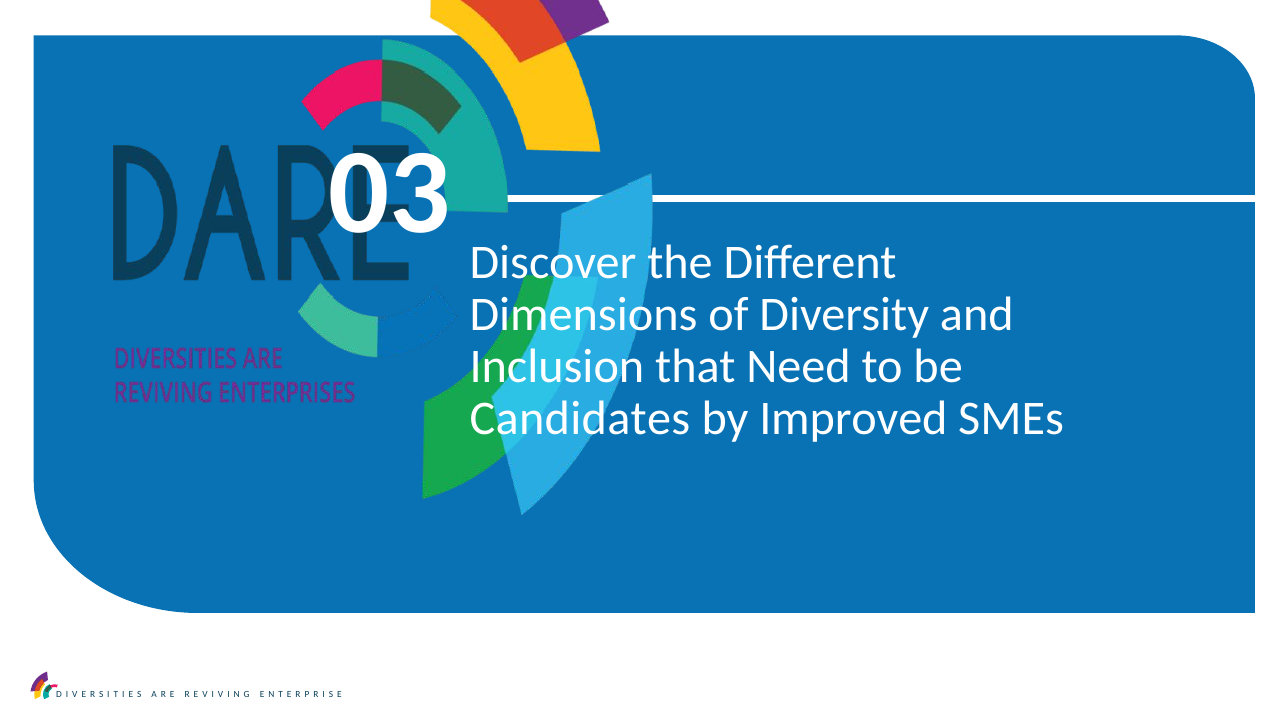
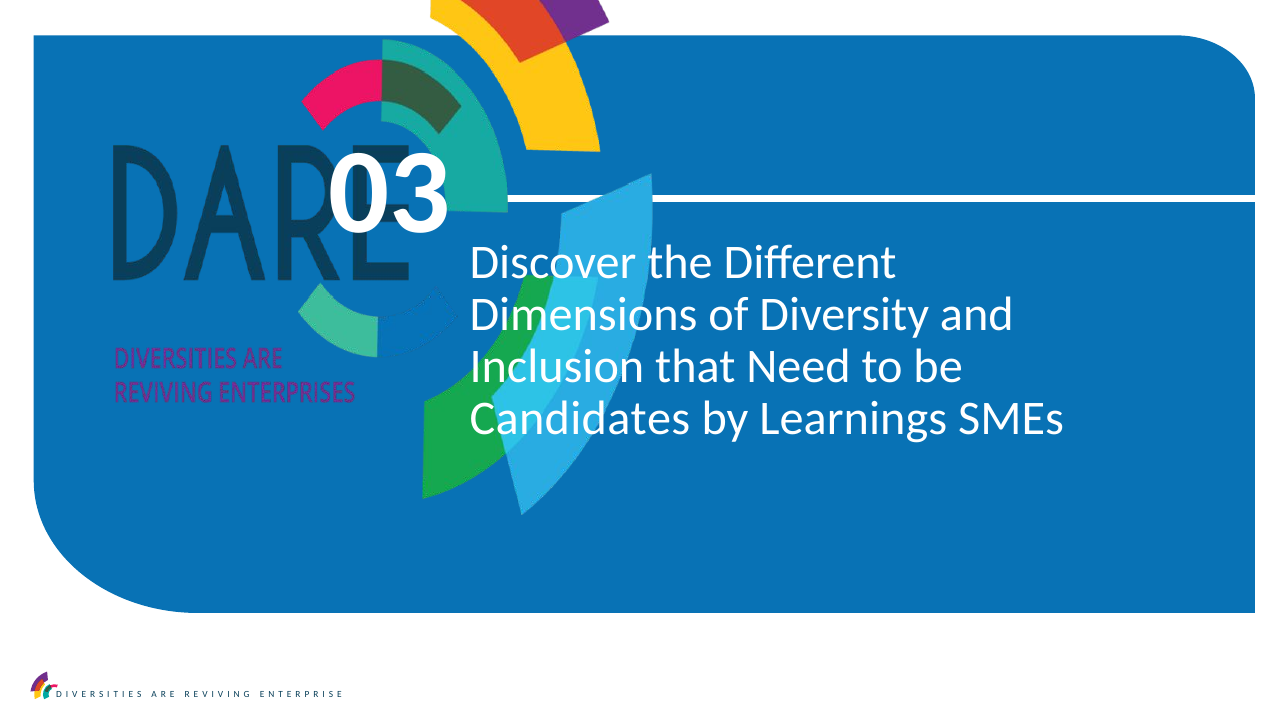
Improved: Improved -> Learnings
